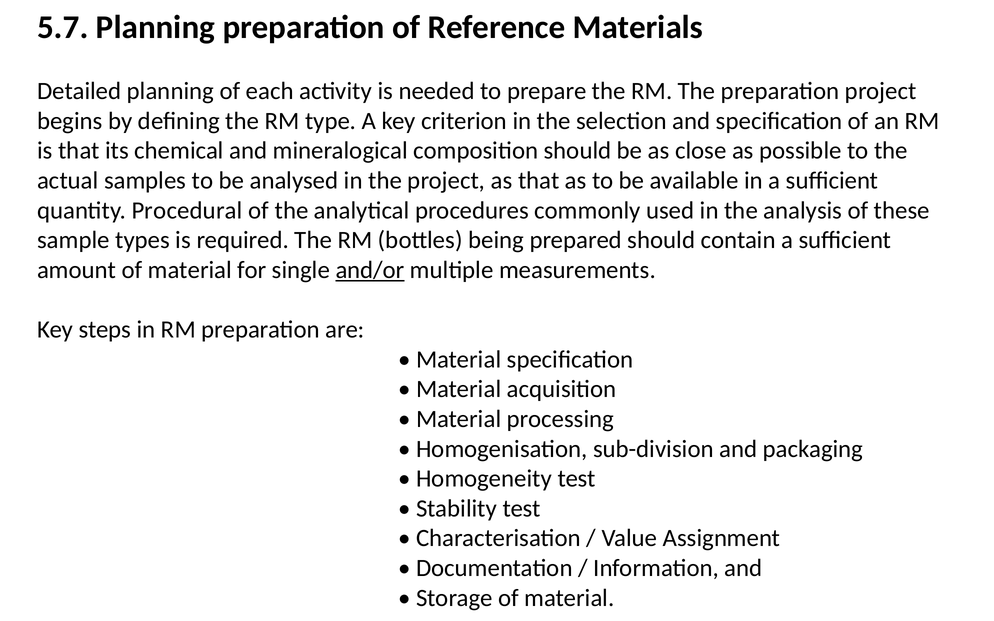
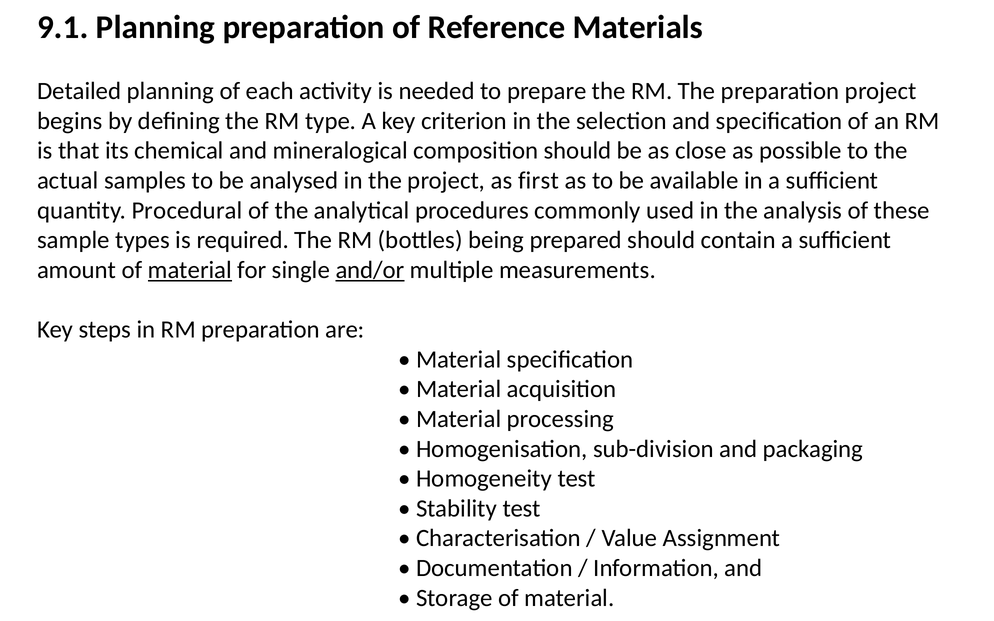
5.7: 5.7 -> 9.1
as that: that -> first
material at (190, 270) underline: none -> present
